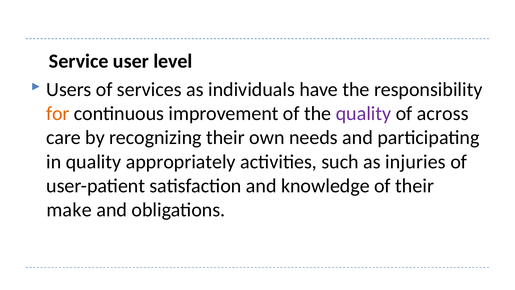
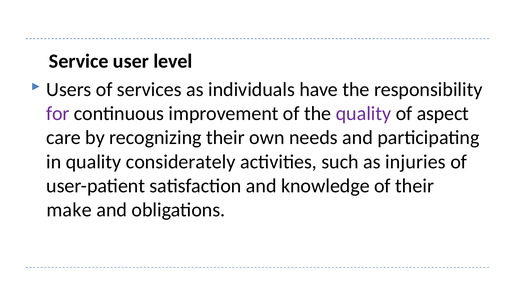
for colour: orange -> purple
across: across -> aspect
appropriately: appropriately -> considerately
